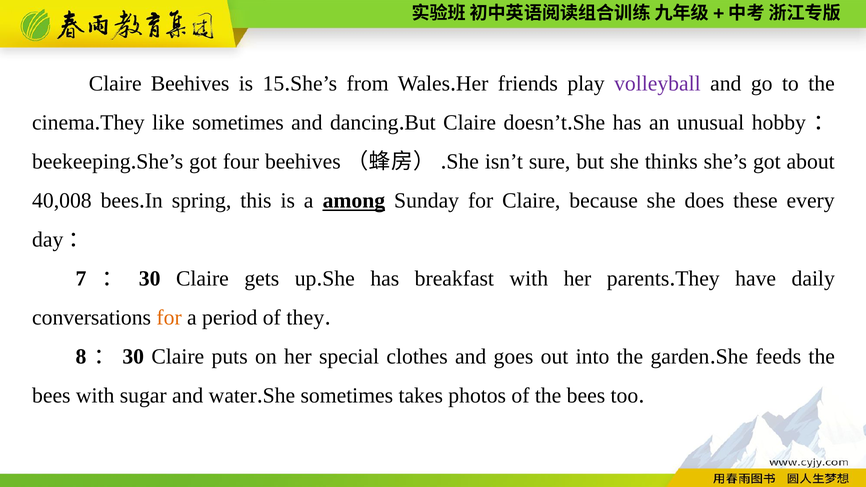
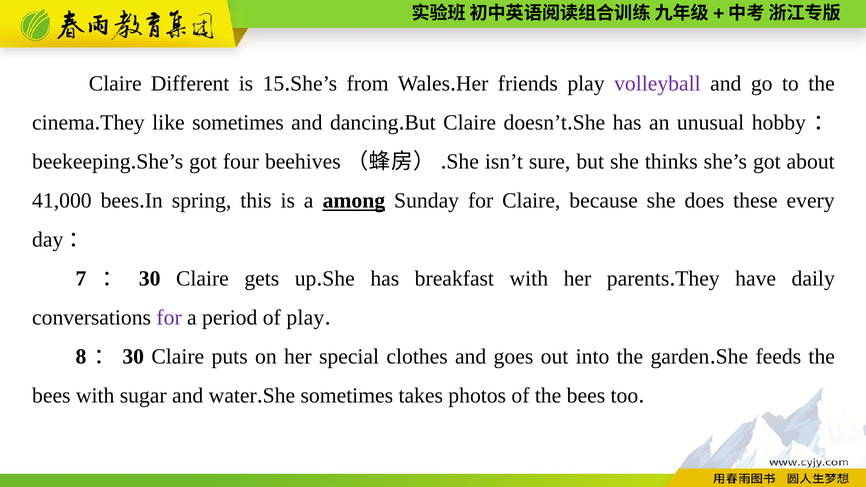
Claire Beehives: Beehives -> Different
40,008: 40,008 -> 41,000
for at (169, 318) colour: orange -> purple
of they: they -> play
